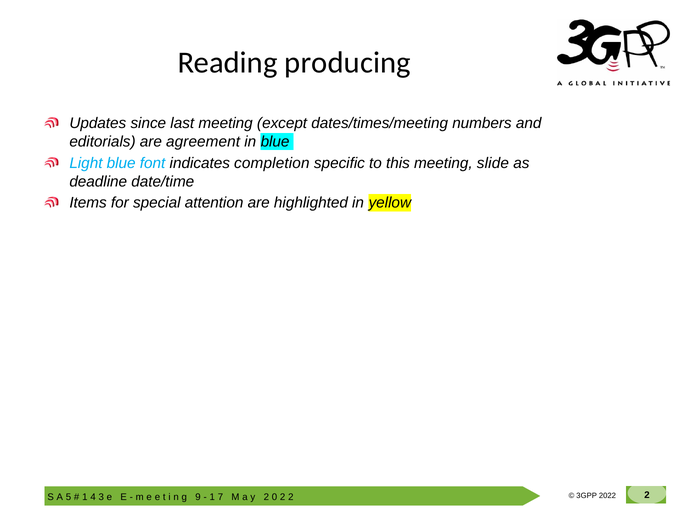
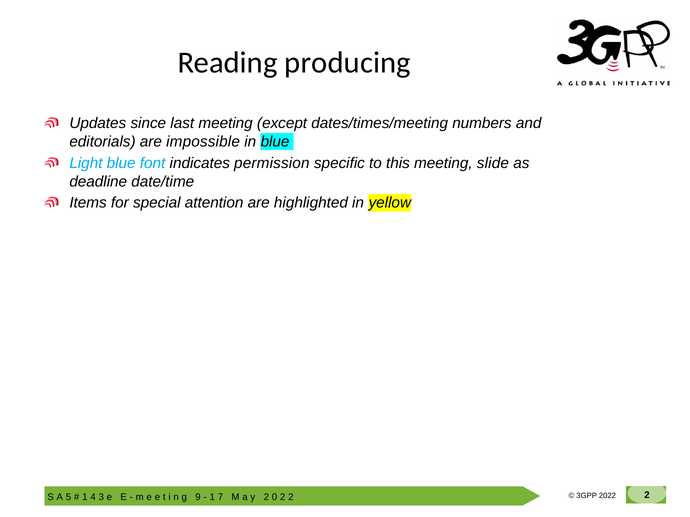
agreement: agreement -> impossible
completion: completion -> permission
